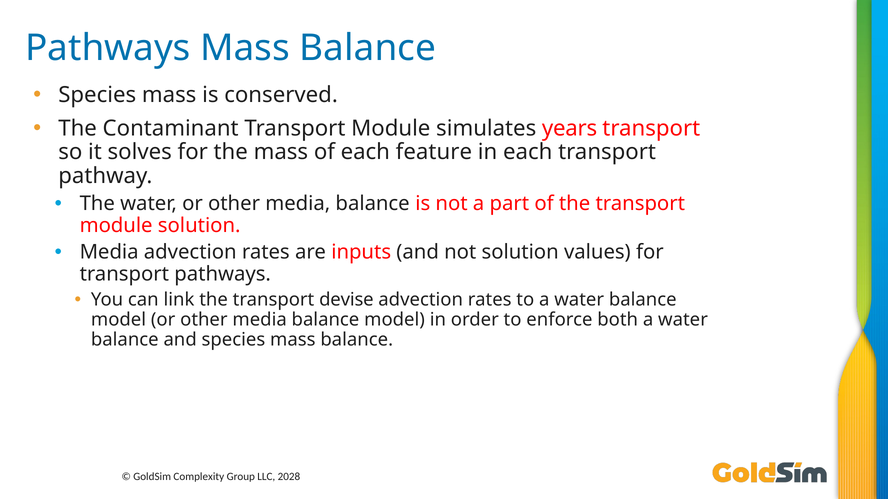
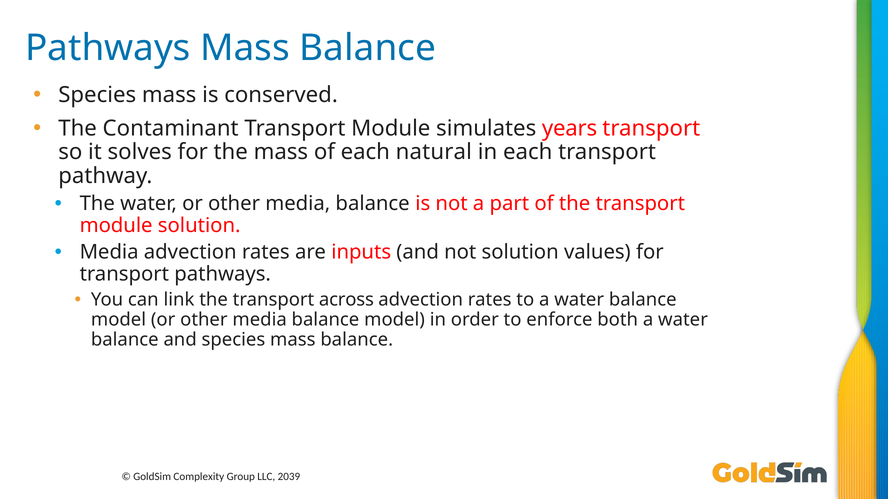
feature: feature -> natural
devise: devise -> across
2028: 2028 -> 2039
